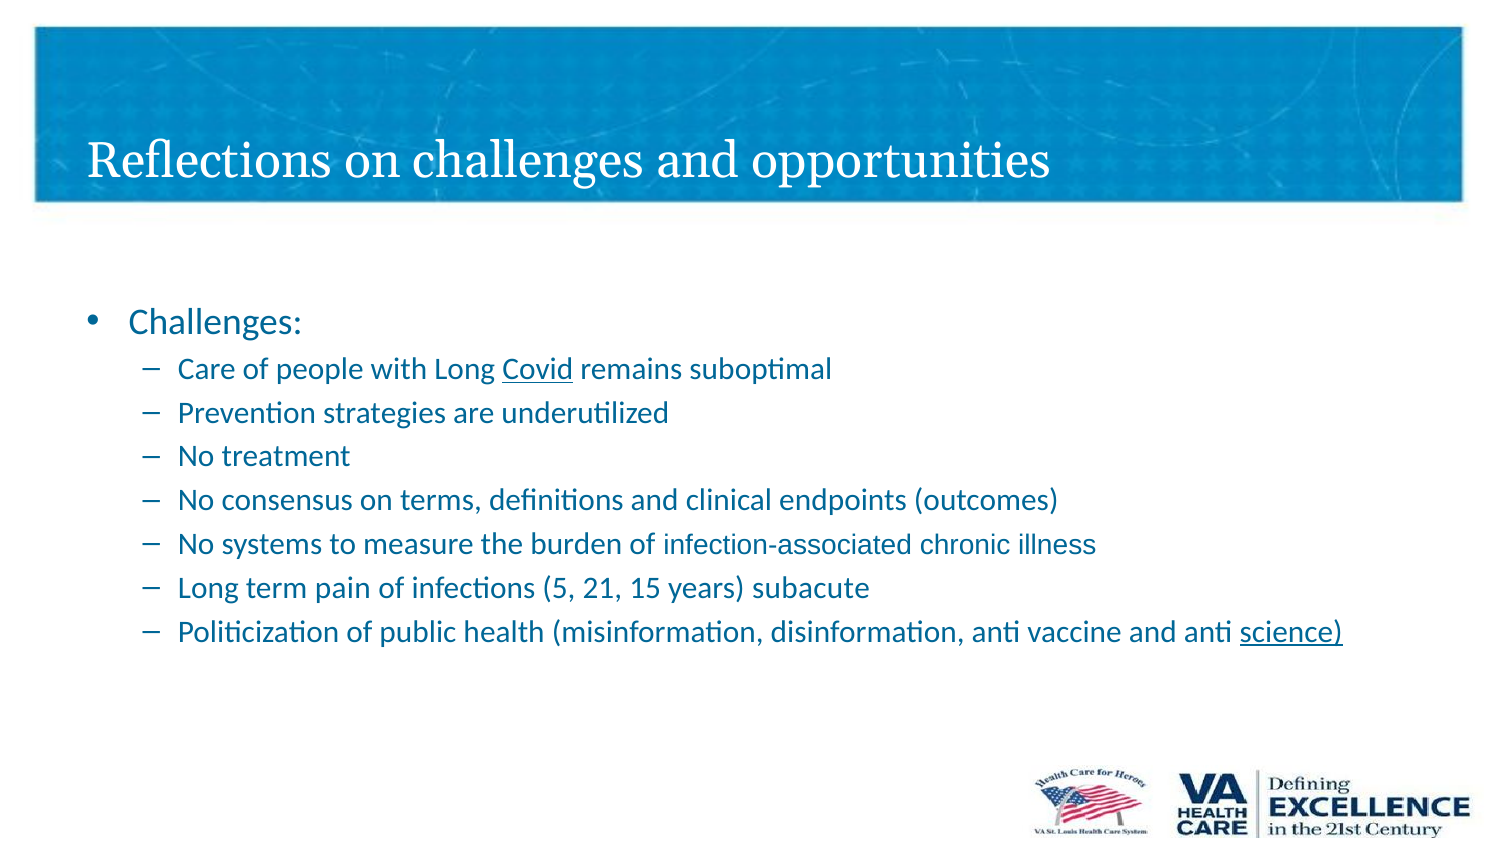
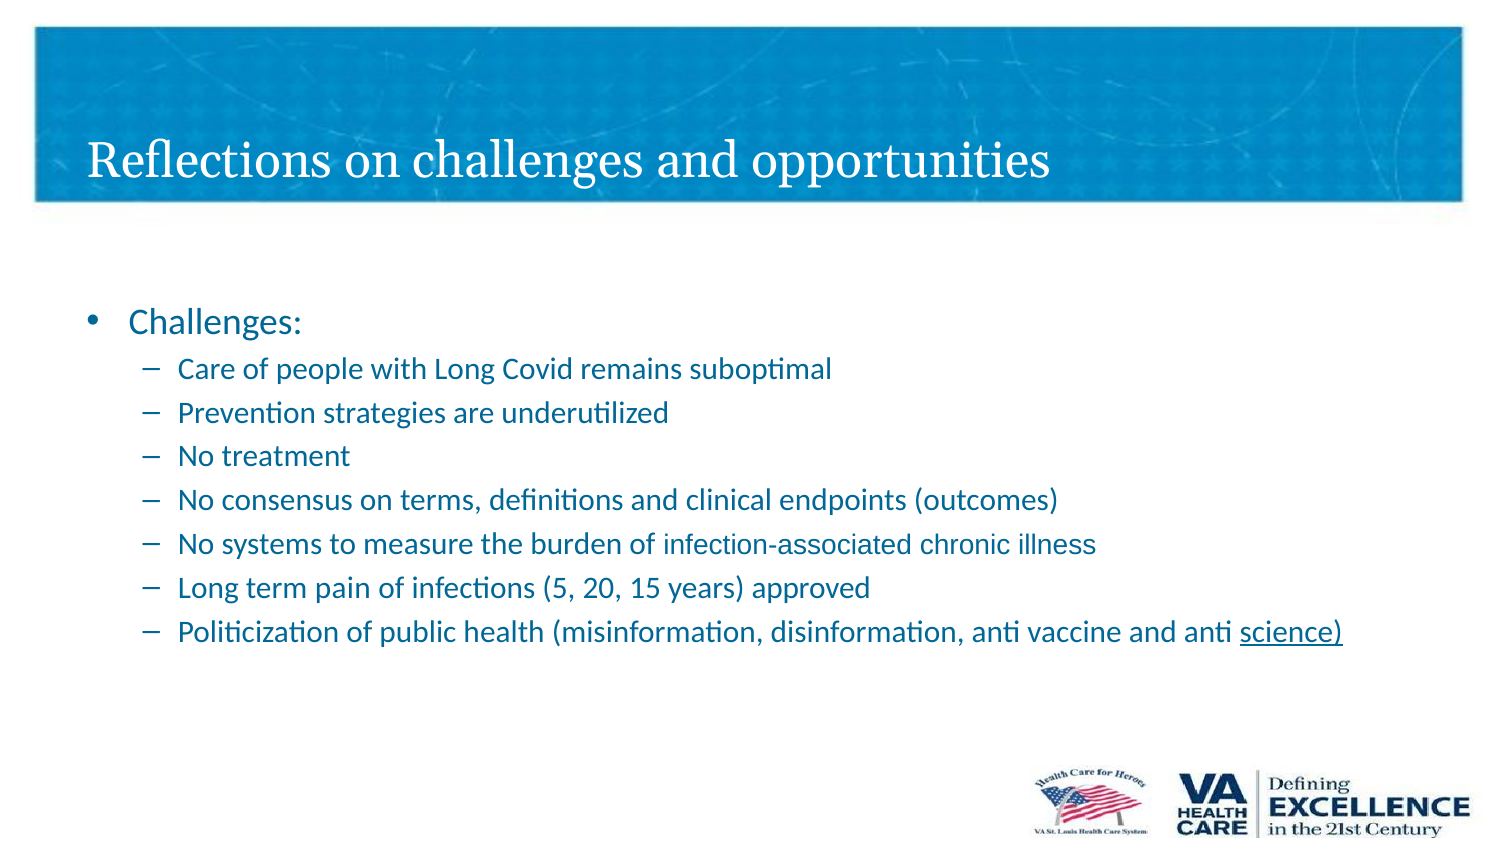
Covid underline: present -> none
21: 21 -> 20
subacute: subacute -> approved
